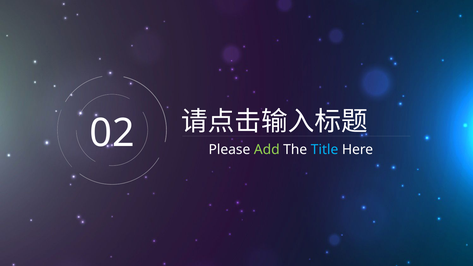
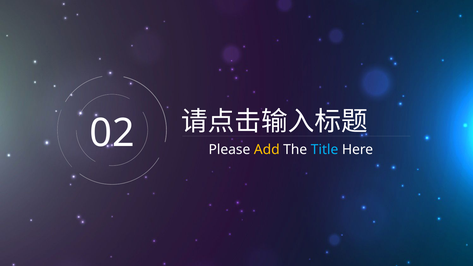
Add colour: light green -> yellow
